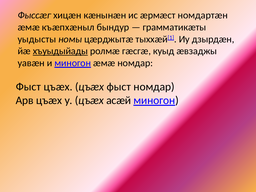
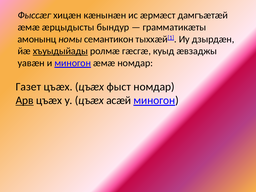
номдартæн: номдартæн -> дамгъæтæй
къæпхæныл: къæпхæныл -> æрцыдысты
уыдысты: уыдысты -> амонынц
цæрджытæ: цæрджытæ -> семантикон
Фыст at (28, 87): Фыст -> Газет
Арв underline: none -> present
